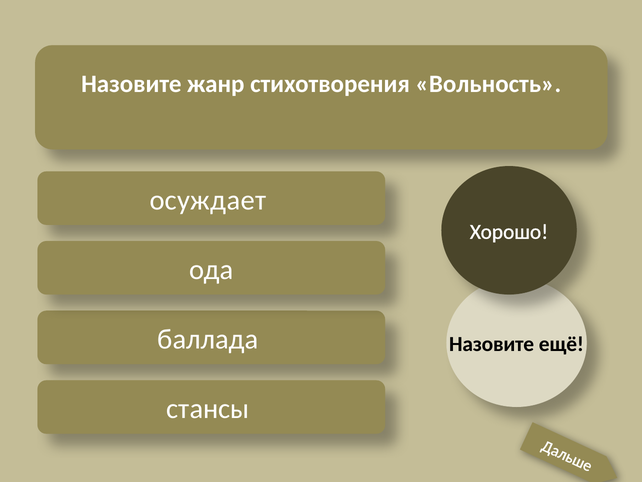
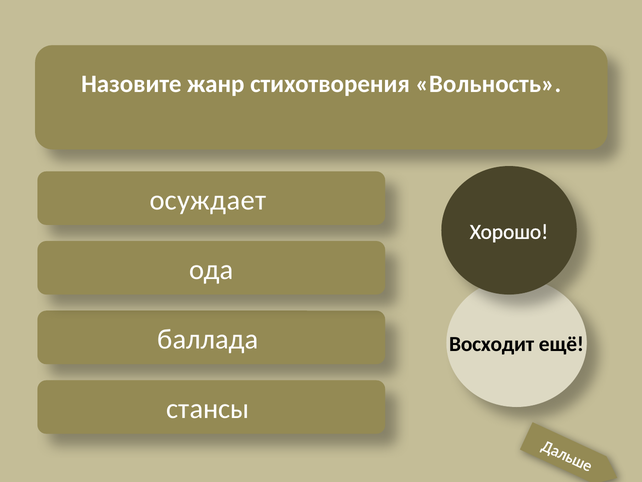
Назовите at (492, 344): Назовите -> Восходит
